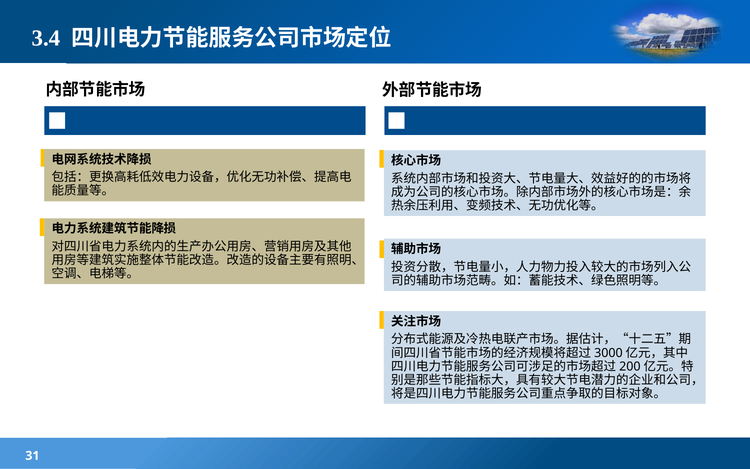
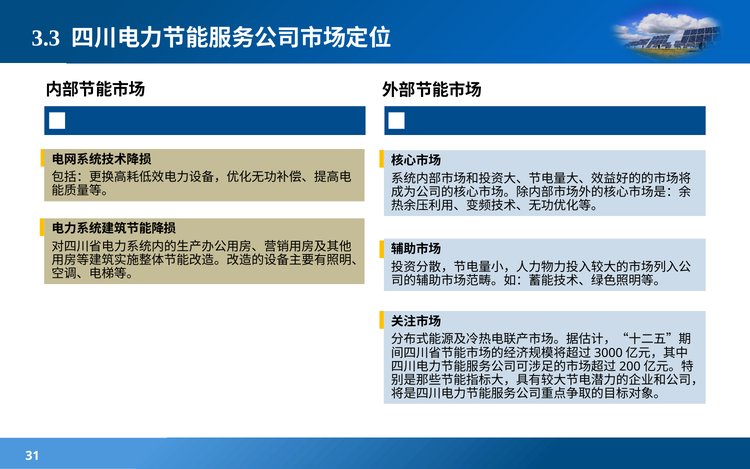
3.4: 3.4 -> 3.3
